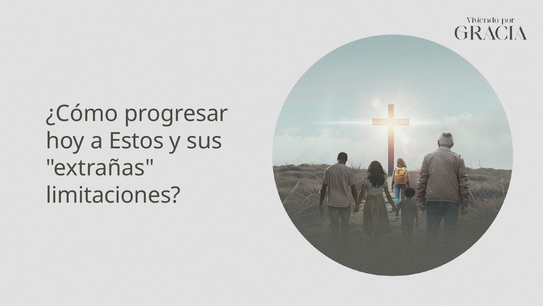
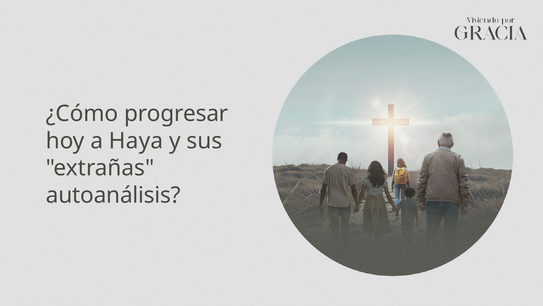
Estos: Estos -> Haya
limitaciones: limitaciones -> autoanálisis
